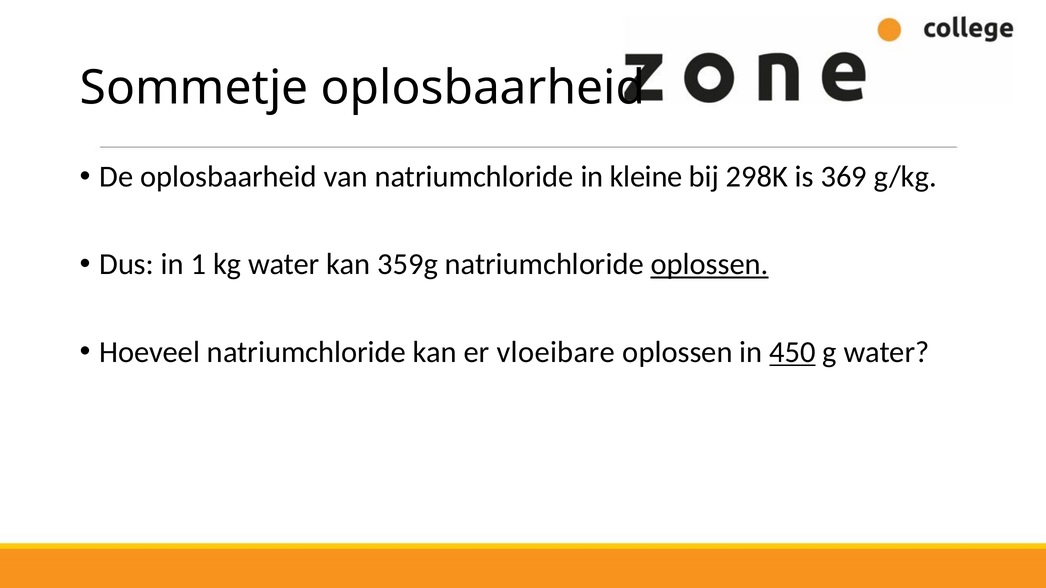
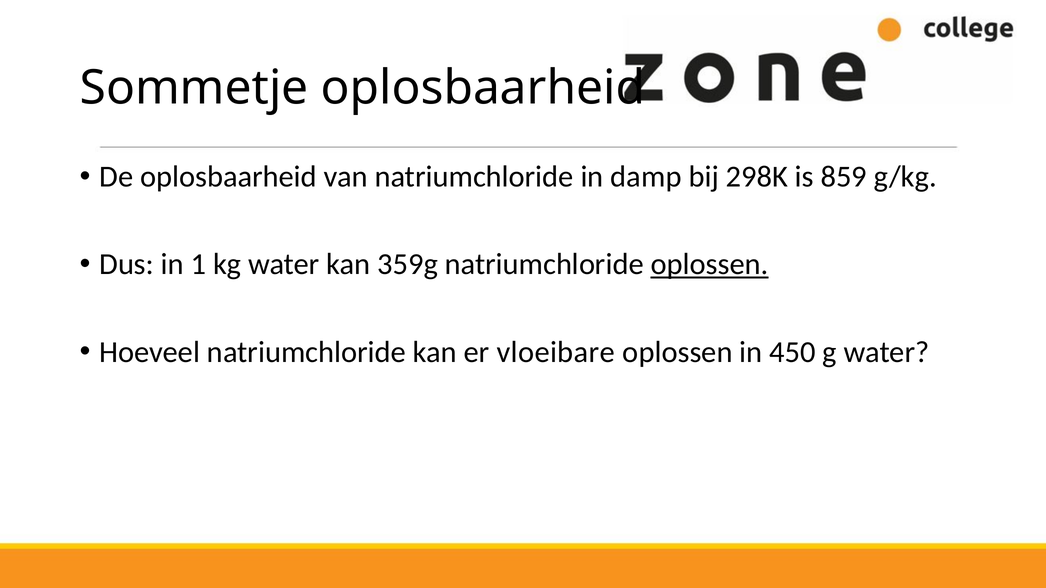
kleine: kleine -> damp
369: 369 -> 859
450 underline: present -> none
